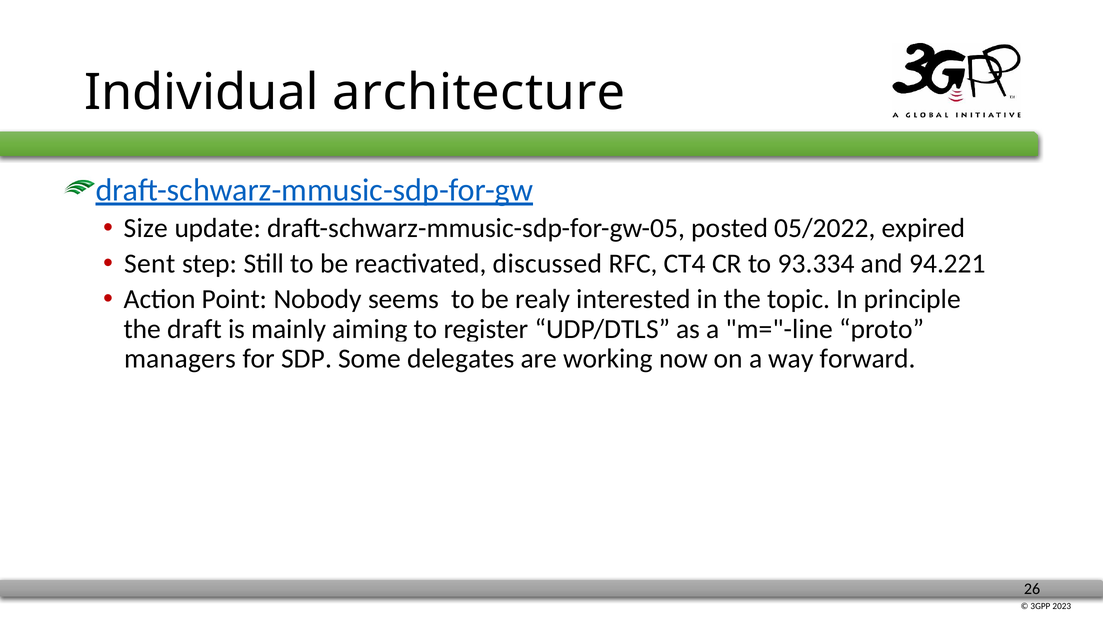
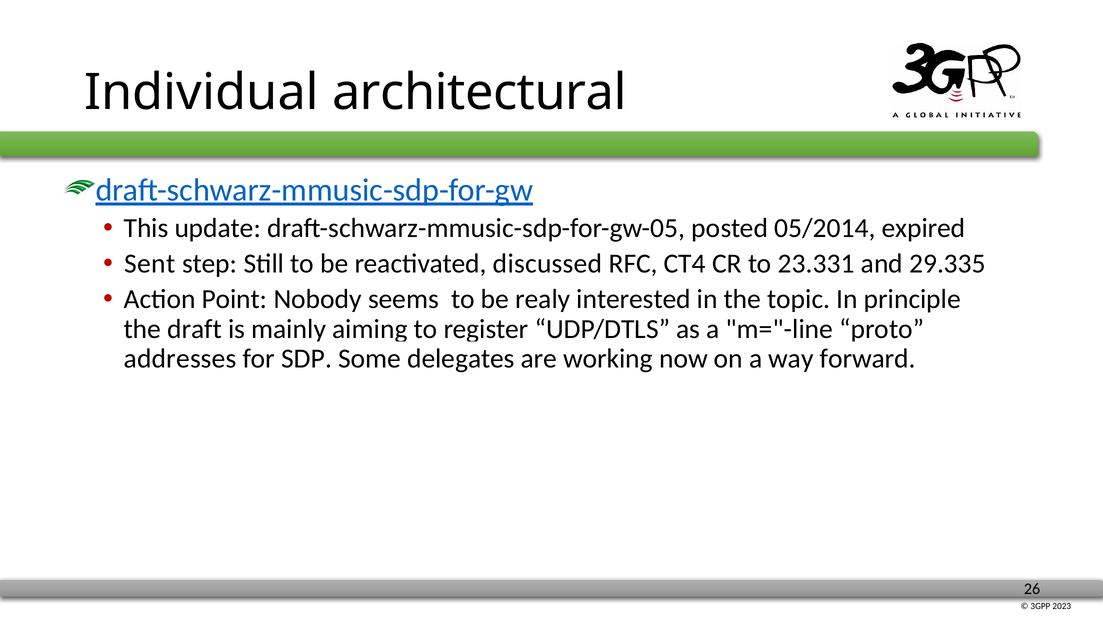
architecture: architecture -> architectural
Size: Size -> This
05/2022: 05/2022 -> 05/2014
93.334: 93.334 -> 23.331
94.221: 94.221 -> 29.335
managers: managers -> addresses
